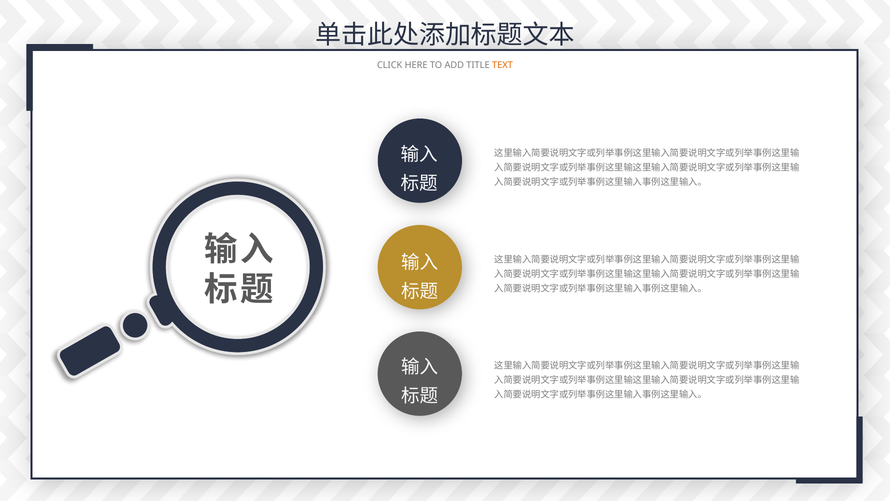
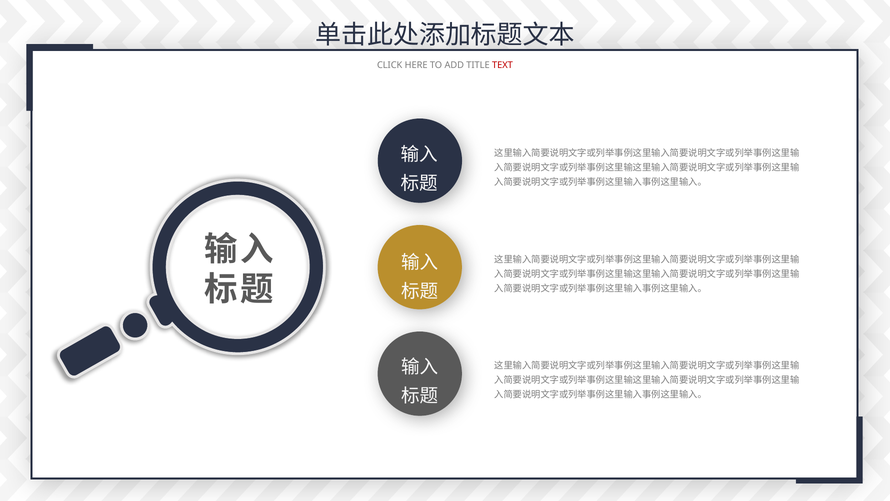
TEXT colour: orange -> red
